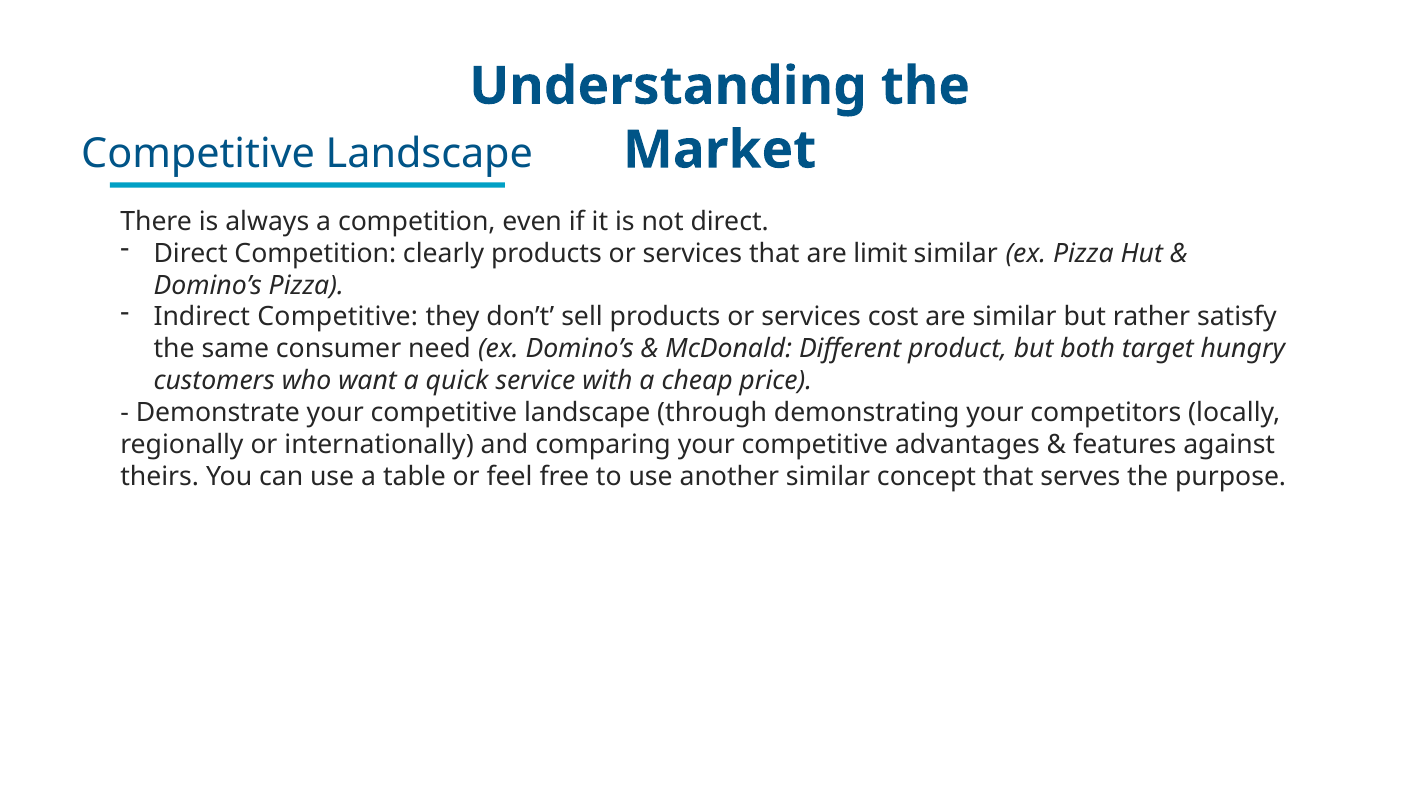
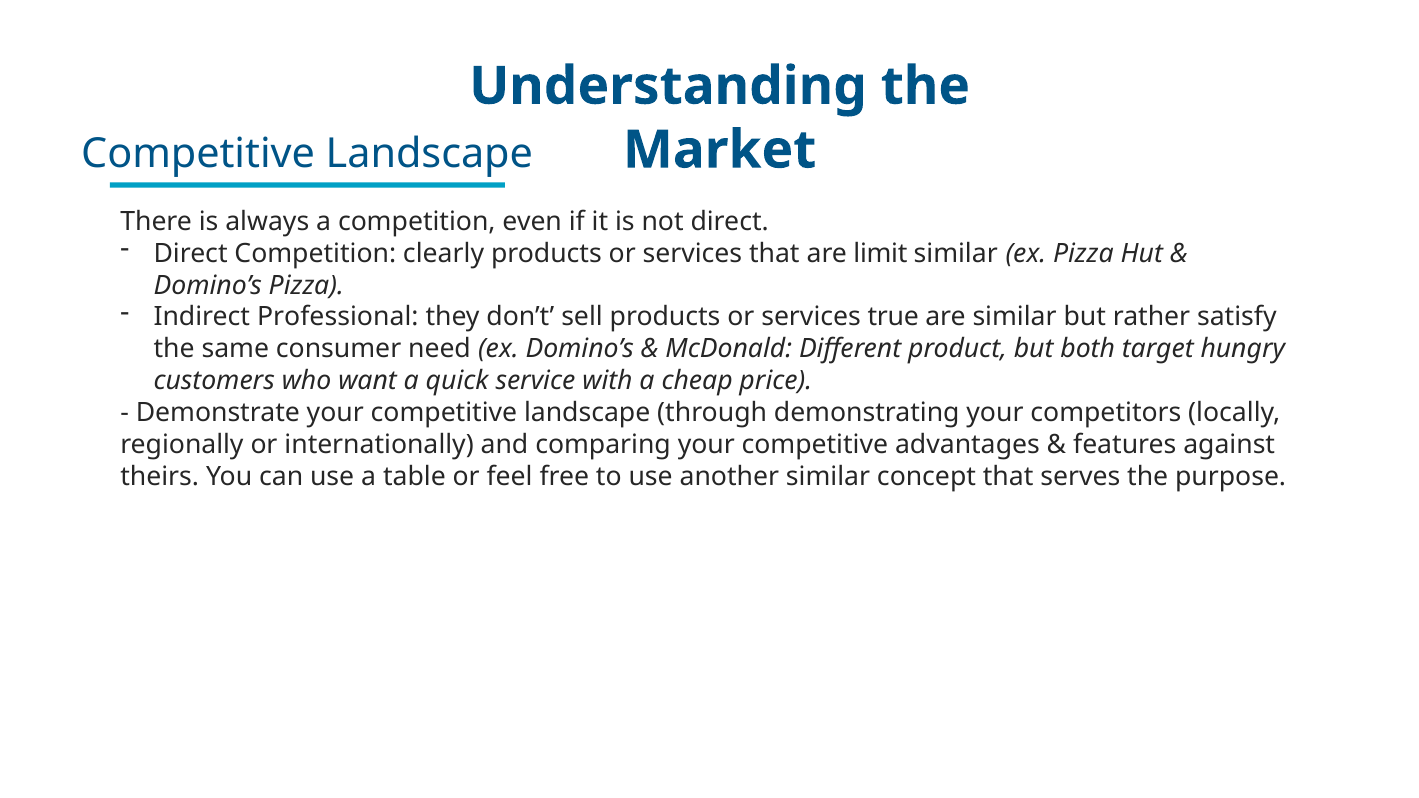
Indirect Competitive: Competitive -> Professional
cost: cost -> true
